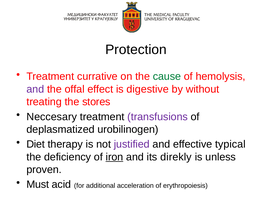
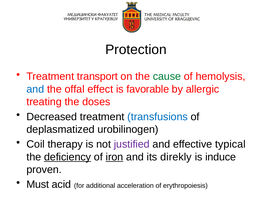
currative: currative -> transport
and at (35, 89) colour: purple -> blue
digestive: digestive -> favorable
without: without -> allergic
stores: stores -> doses
Neccesary: Neccesary -> Decreased
transfusions colour: purple -> blue
Diet: Diet -> Coil
deficiency underline: none -> present
unless: unless -> induce
